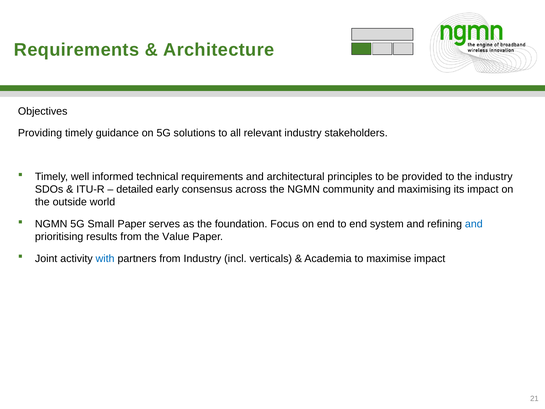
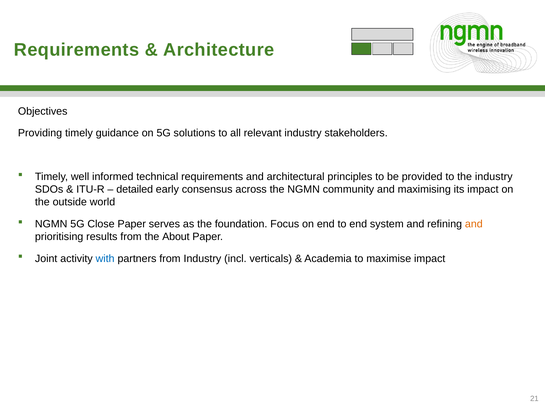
Small: Small -> Close
and at (474, 224) colour: blue -> orange
Value: Value -> About
